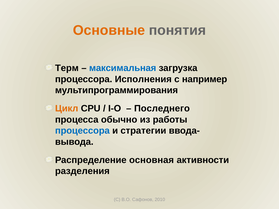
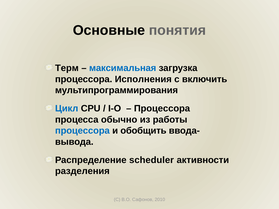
Основные colour: orange -> black
например: например -> включить
Цикл colour: orange -> blue
Последнего at (162, 109): Последнего -> Процессора
стратегии: стратегии -> обобщить
основная: основная -> scheduler
